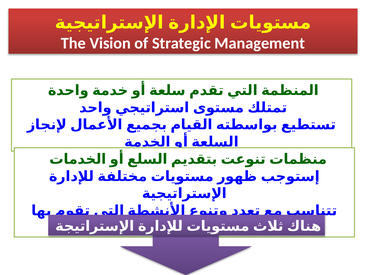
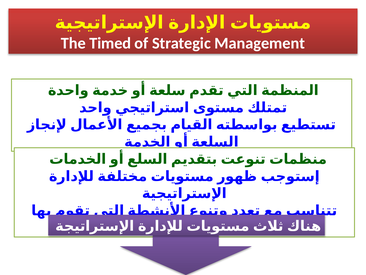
Vision: Vision -> Timed
